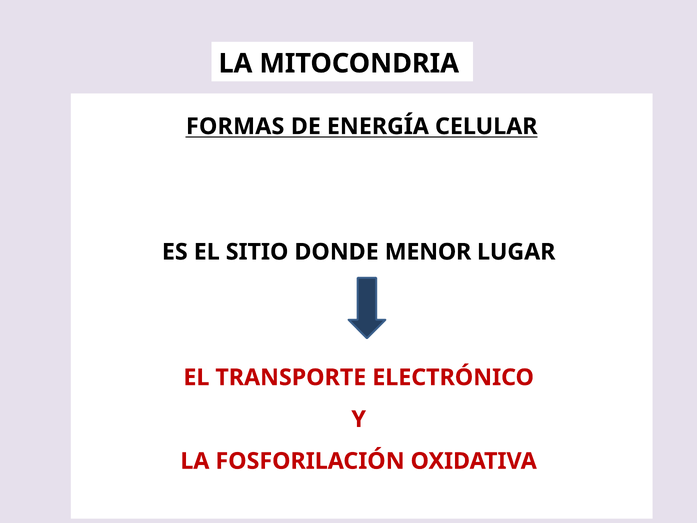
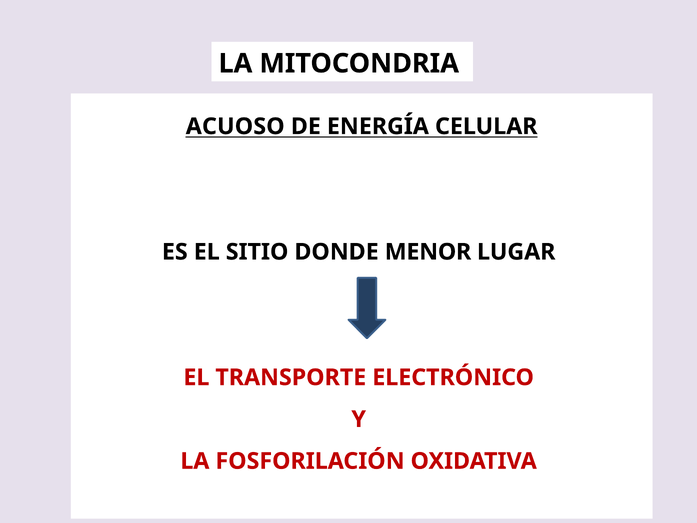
FORMAS: FORMAS -> ACUOSO
